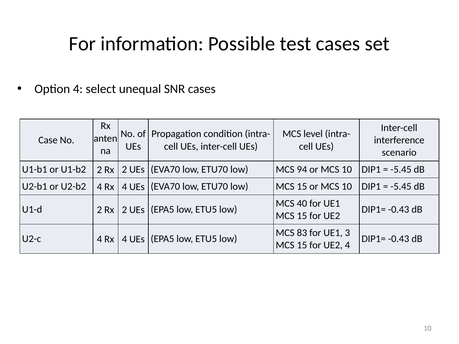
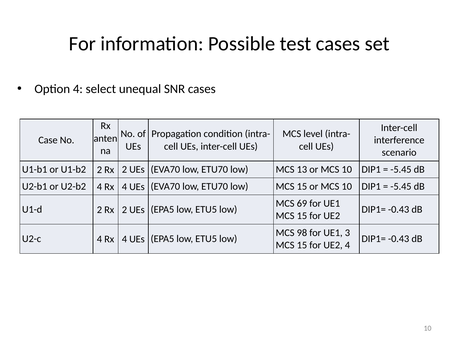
94: 94 -> 13
40: 40 -> 69
83: 83 -> 98
